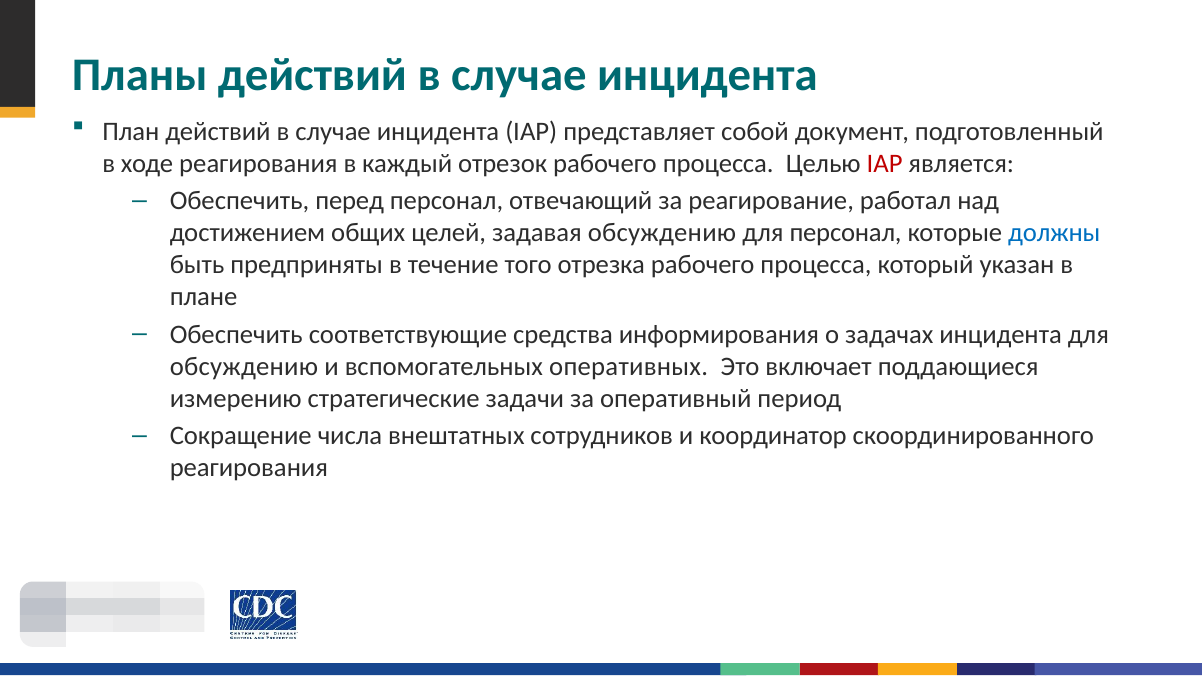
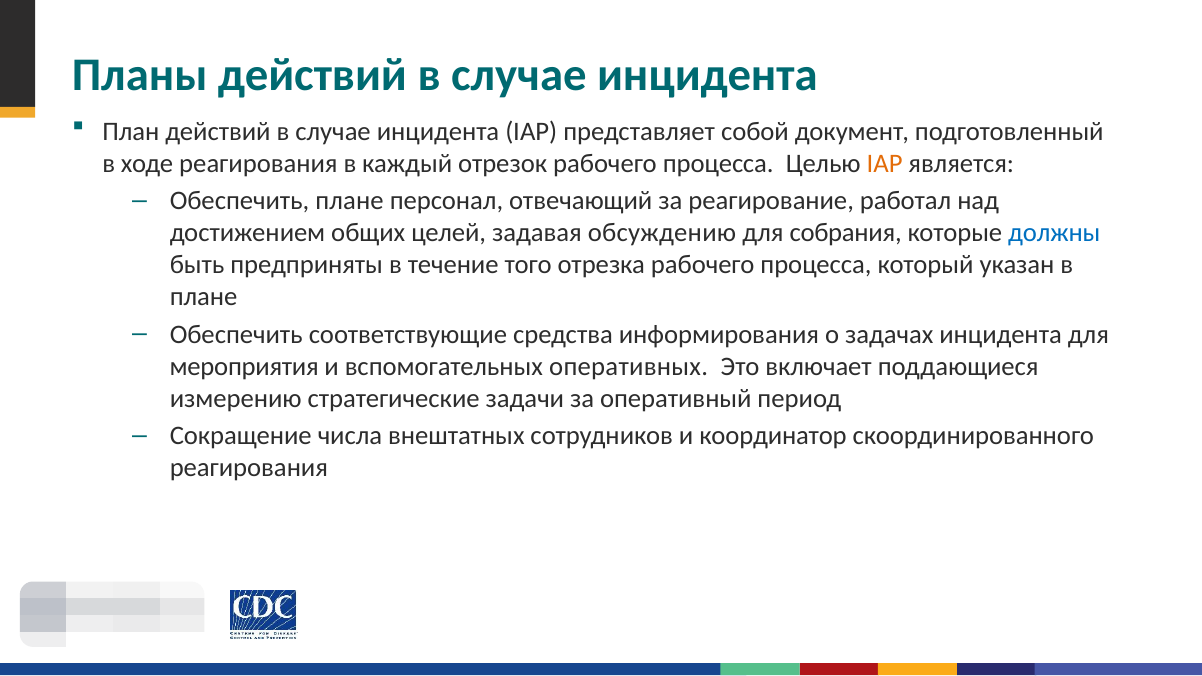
IAP at (885, 164) colour: red -> orange
Обеспечить перед: перед -> плане
для персонал: персонал -> собрания
обсуждению at (244, 367): обсуждению -> мероприятия
